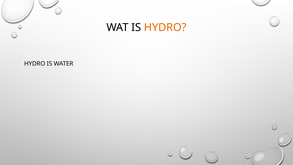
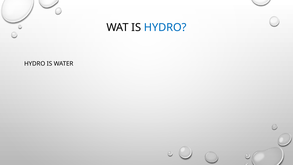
HYDRO at (165, 27) colour: orange -> blue
